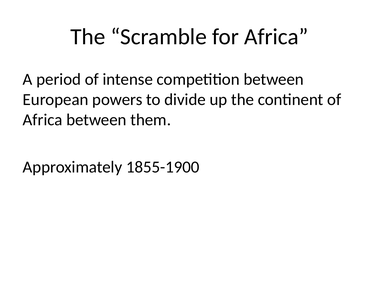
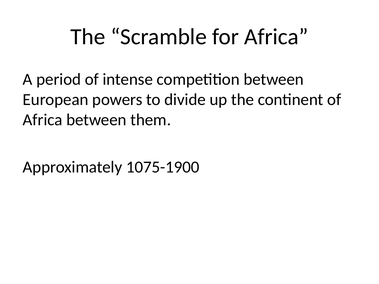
1855-1900: 1855-1900 -> 1075-1900
